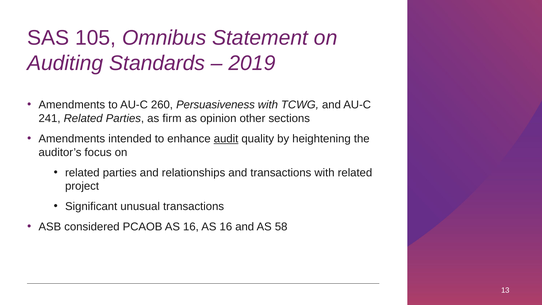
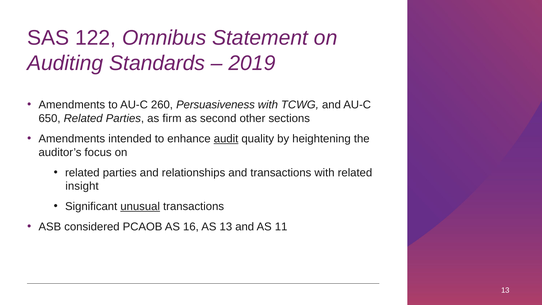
105: 105 -> 122
241: 241 -> 650
opinion: opinion -> second
project: project -> insight
unusual underline: none -> present
16 AS 16: 16 -> 13
58: 58 -> 11
